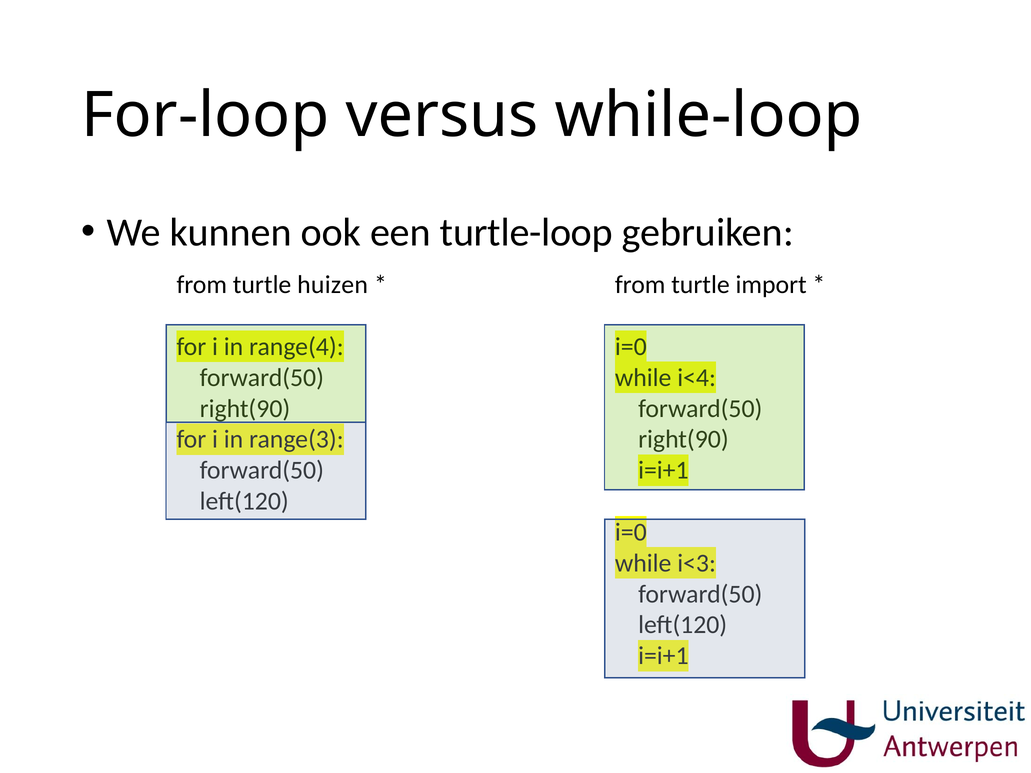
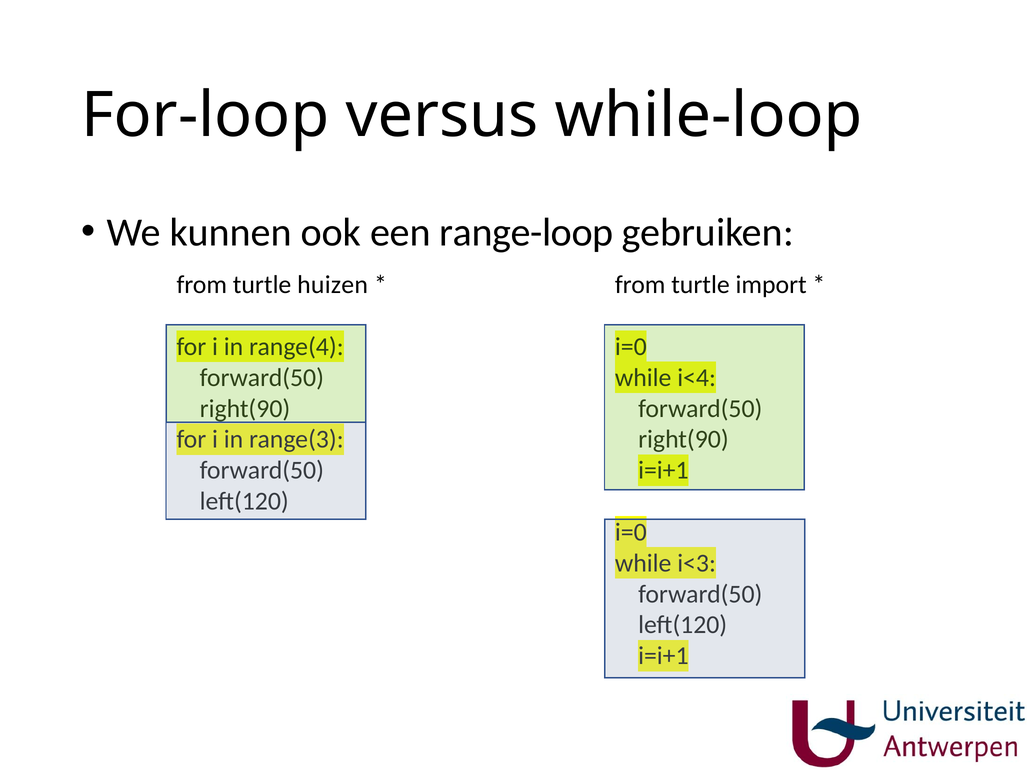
turtle-loop: turtle-loop -> range-loop
